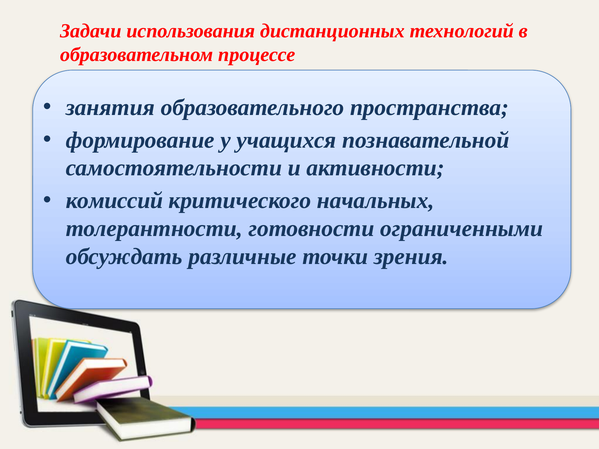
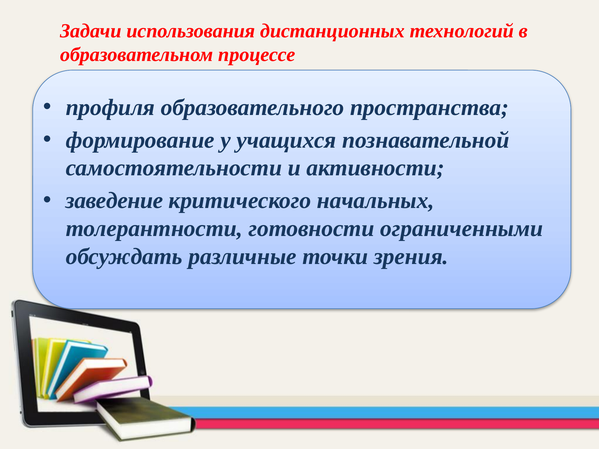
занятия: занятия -> профиля
комиссий: комиссий -> заведение
